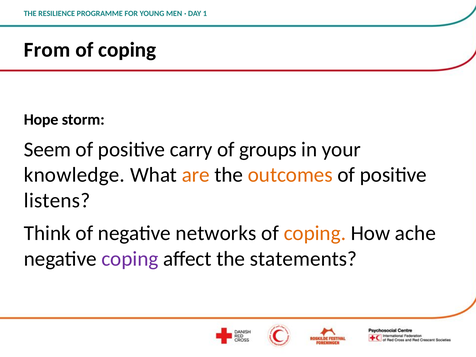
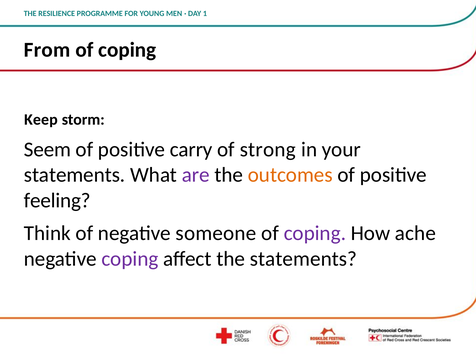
Hope: Hope -> Keep
groups: groups -> strong
knowledge at (74, 175): knowledge -> statements
are colour: orange -> purple
listens: listens -> feeling
networks: networks -> someone
coping at (315, 233) colour: orange -> purple
